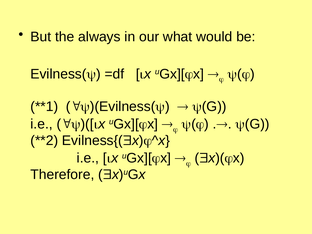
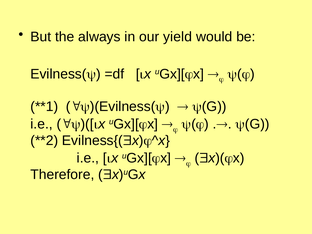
what: what -> yield
